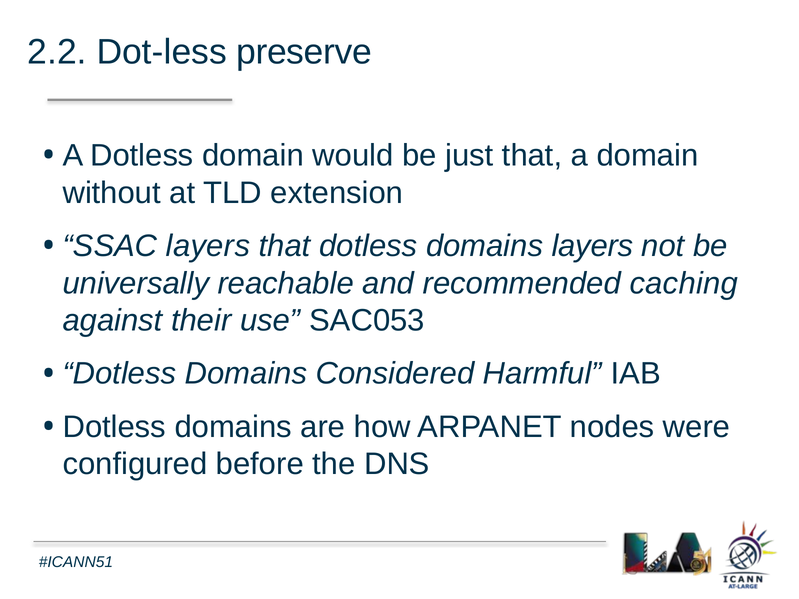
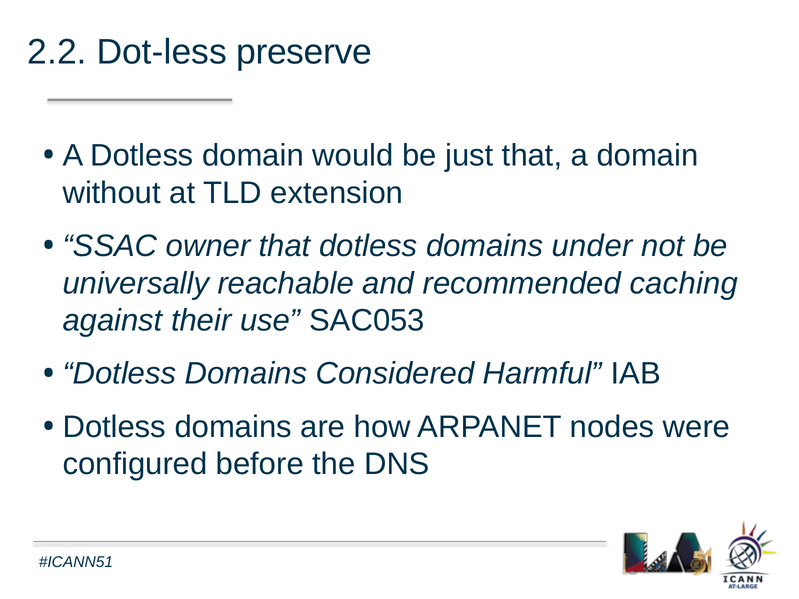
SSAC layers: layers -> owner
domains layers: layers -> under
